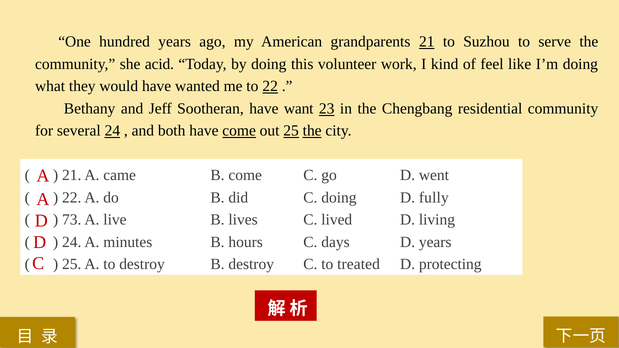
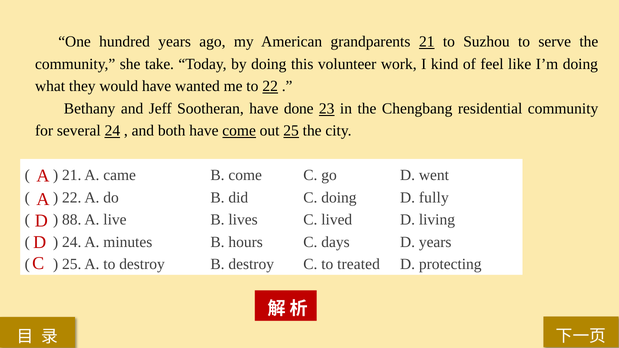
acid: acid -> take
want: want -> done
the at (312, 131) underline: present -> none
73: 73 -> 88
